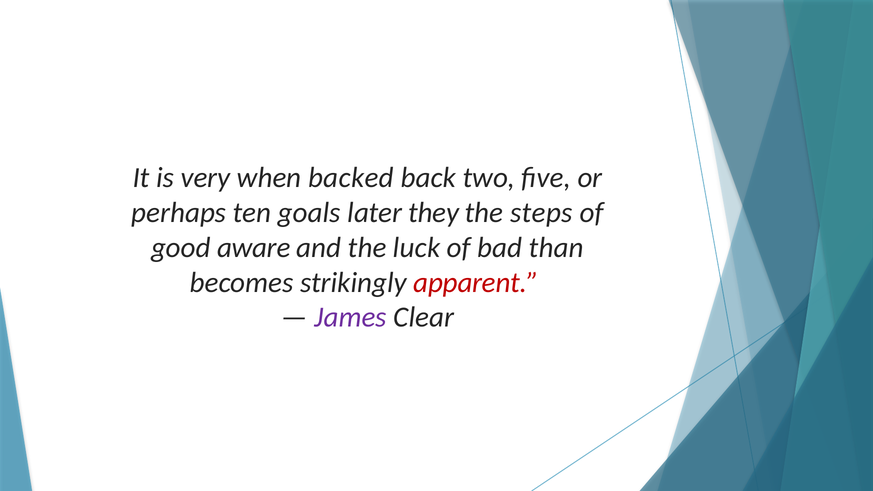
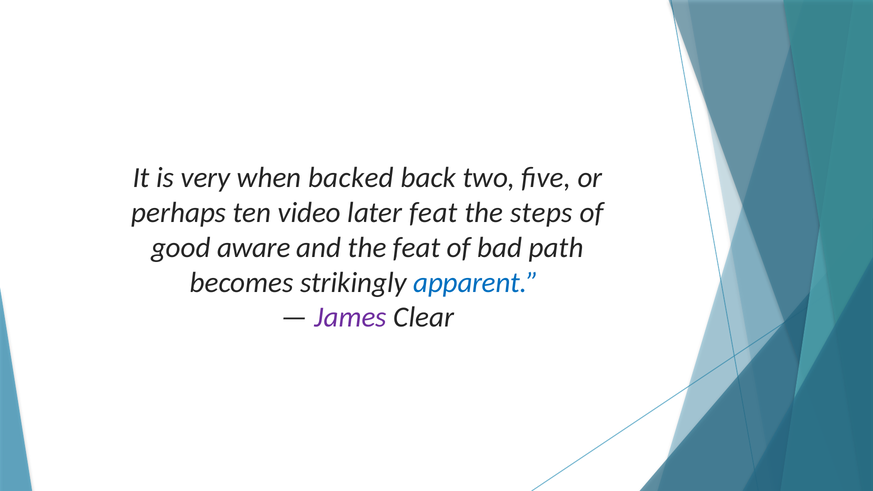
goals: goals -> video
later they: they -> feat
the luck: luck -> feat
than: than -> path
apparent colour: red -> blue
